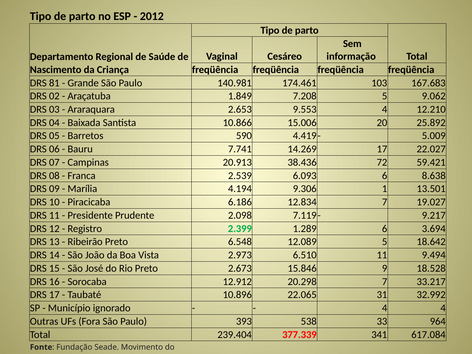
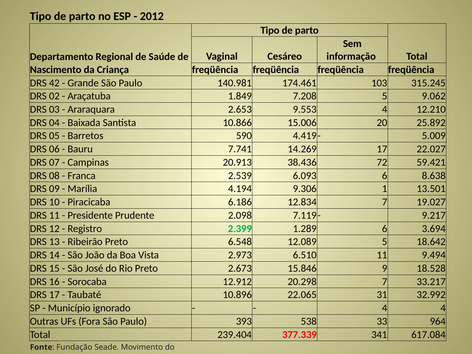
81: 81 -> 42
167.683: 167.683 -> 315.245
